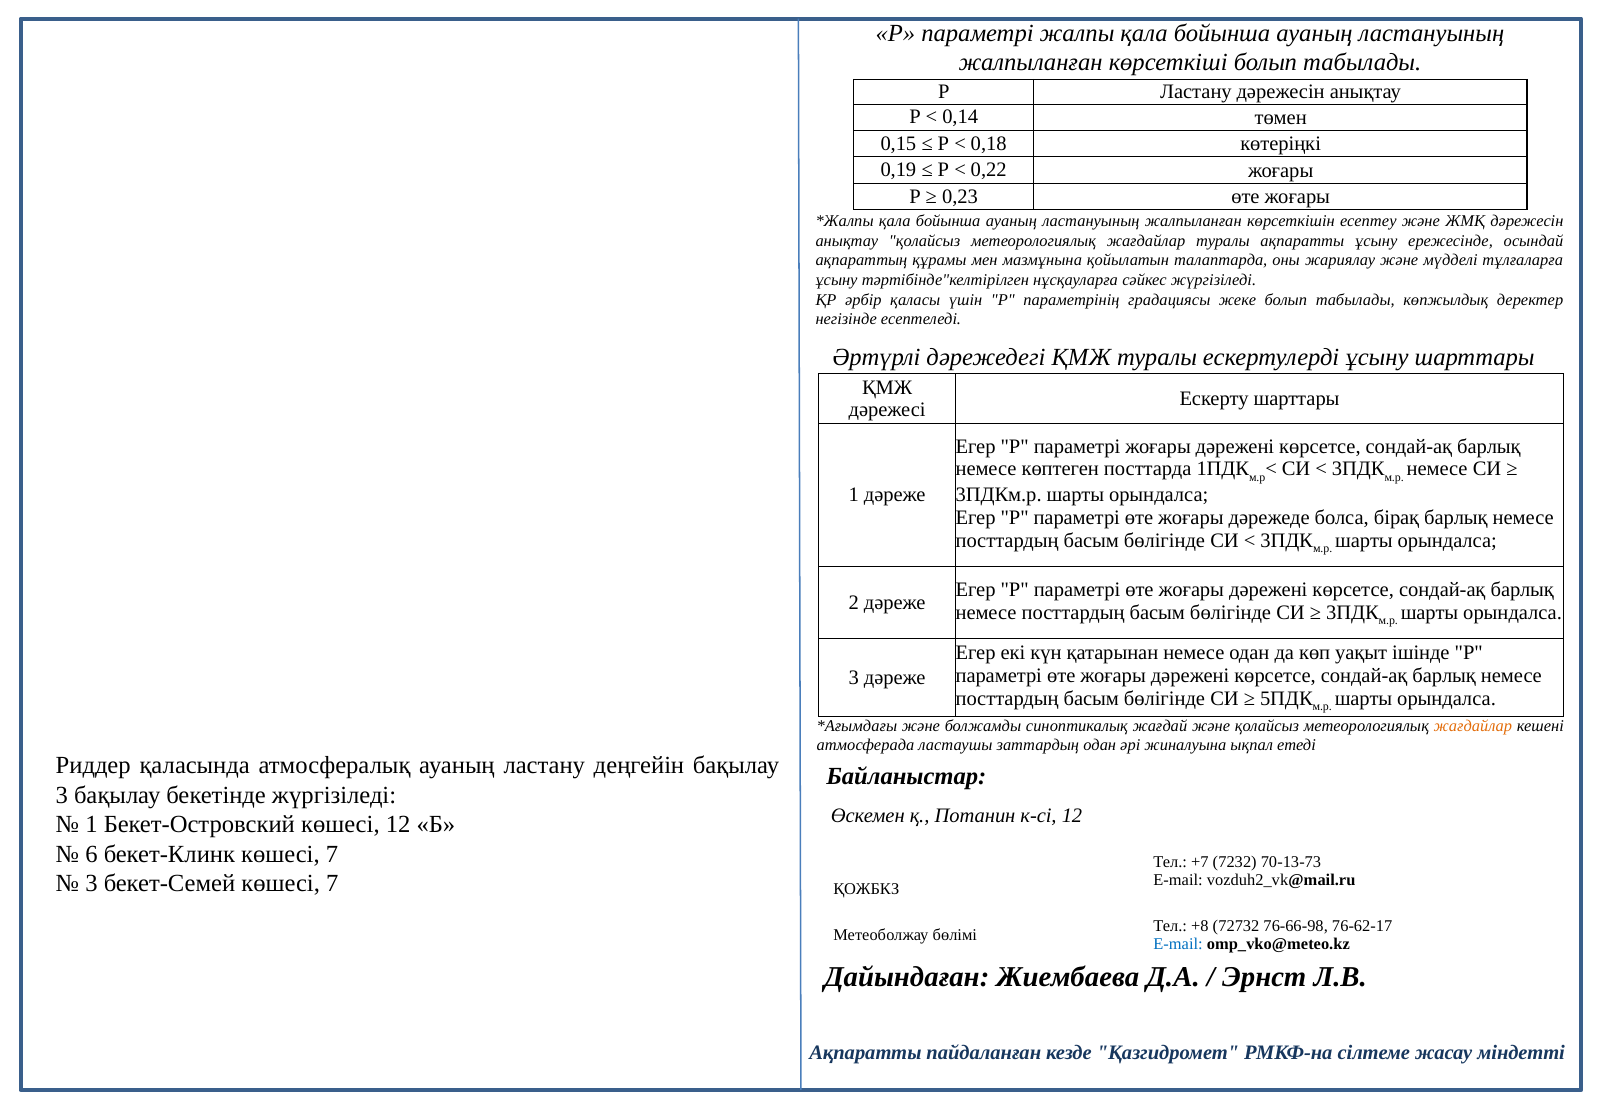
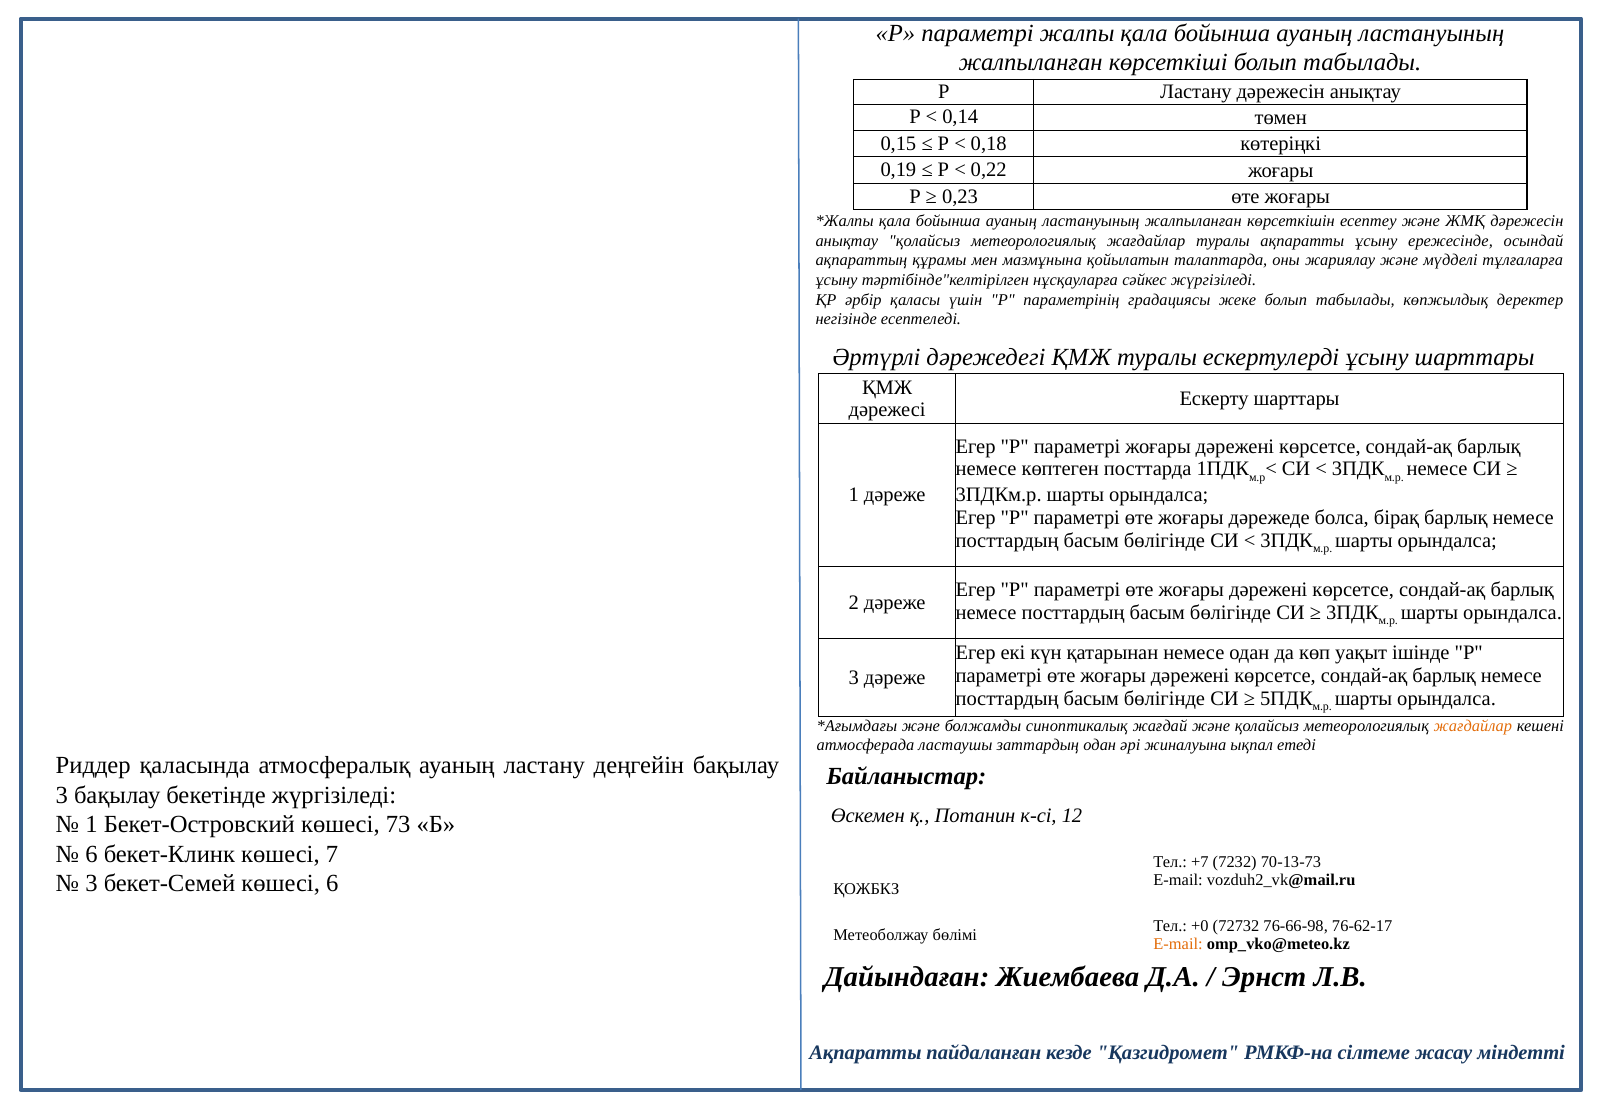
көшесі 12: 12 -> 73
бекет-Семей көшесі 7: 7 -> 6
+8: +8 -> +0
E-mail at (1178, 944) colour: blue -> orange
